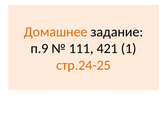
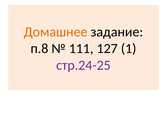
п.9: п.9 -> п.8
421: 421 -> 127
стр.24-25 colour: orange -> purple
